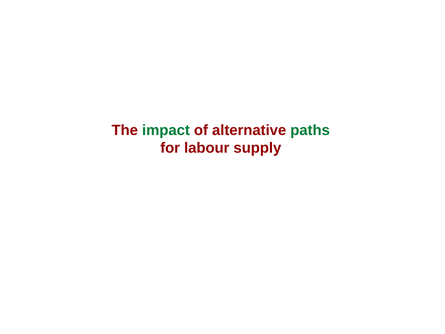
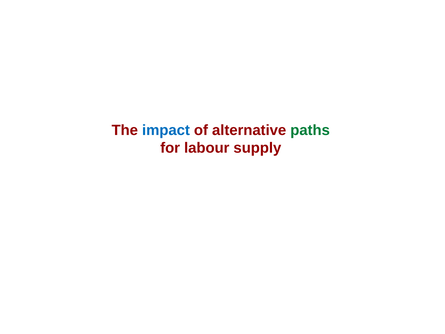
impact colour: green -> blue
